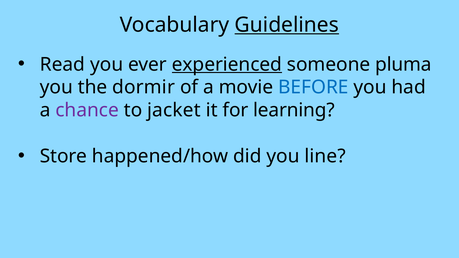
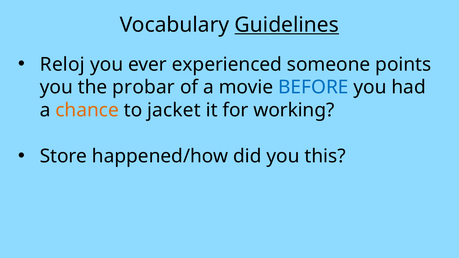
Read: Read -> Reloj
experienced underline: present -> none
pluma: pluma -> points
dormir: dormir -> probar
chance colour: purple -> orange
learning: learning -> working
line: line -> this
